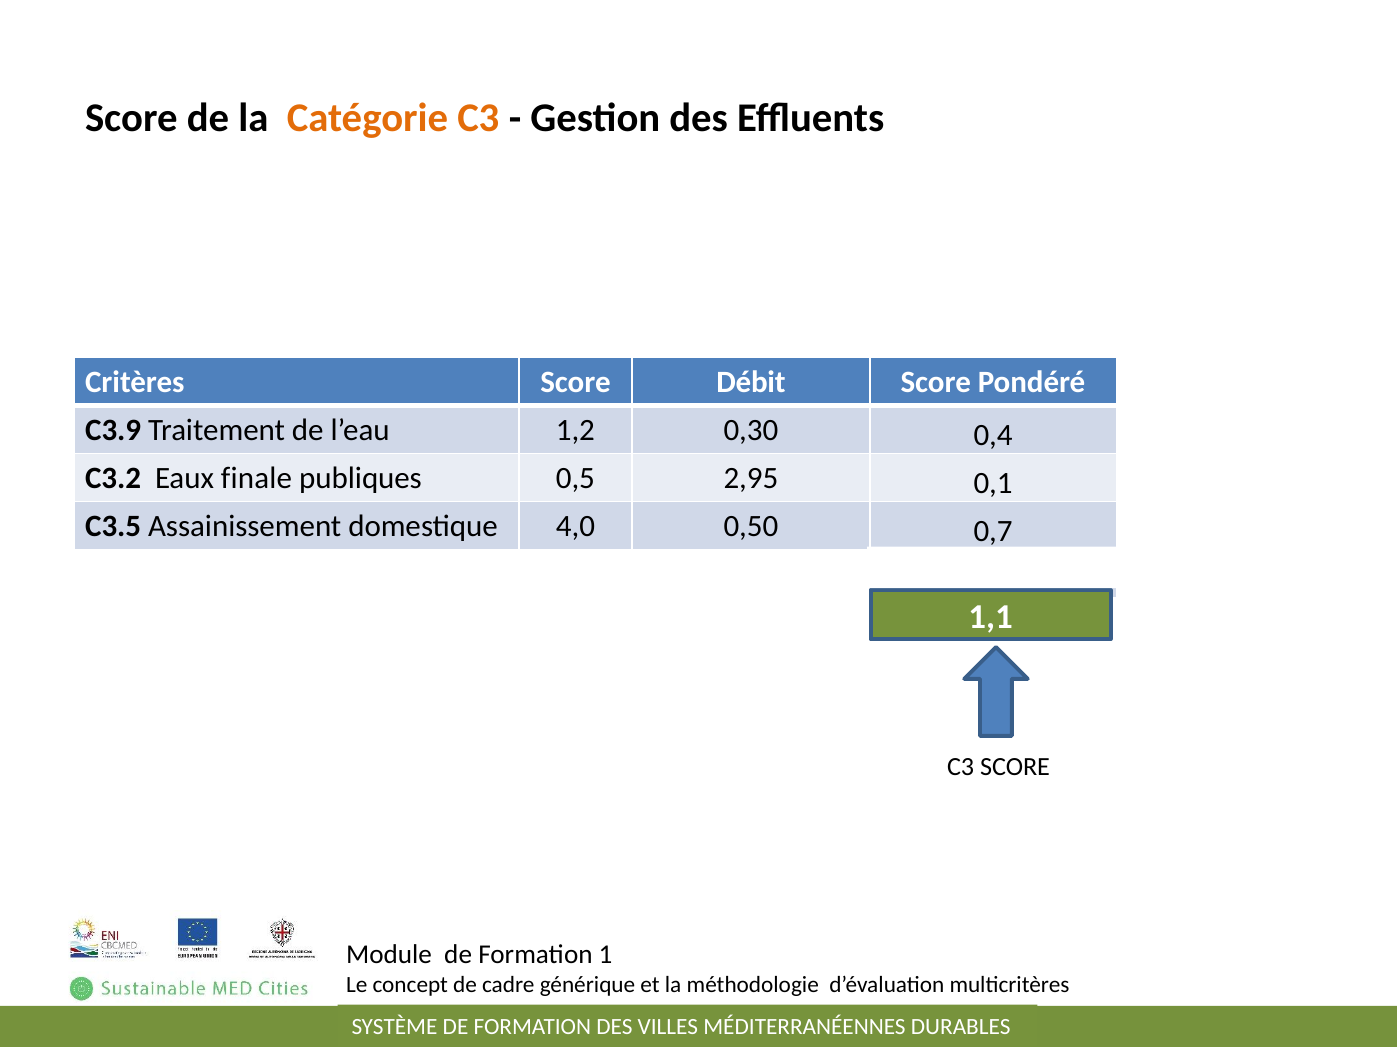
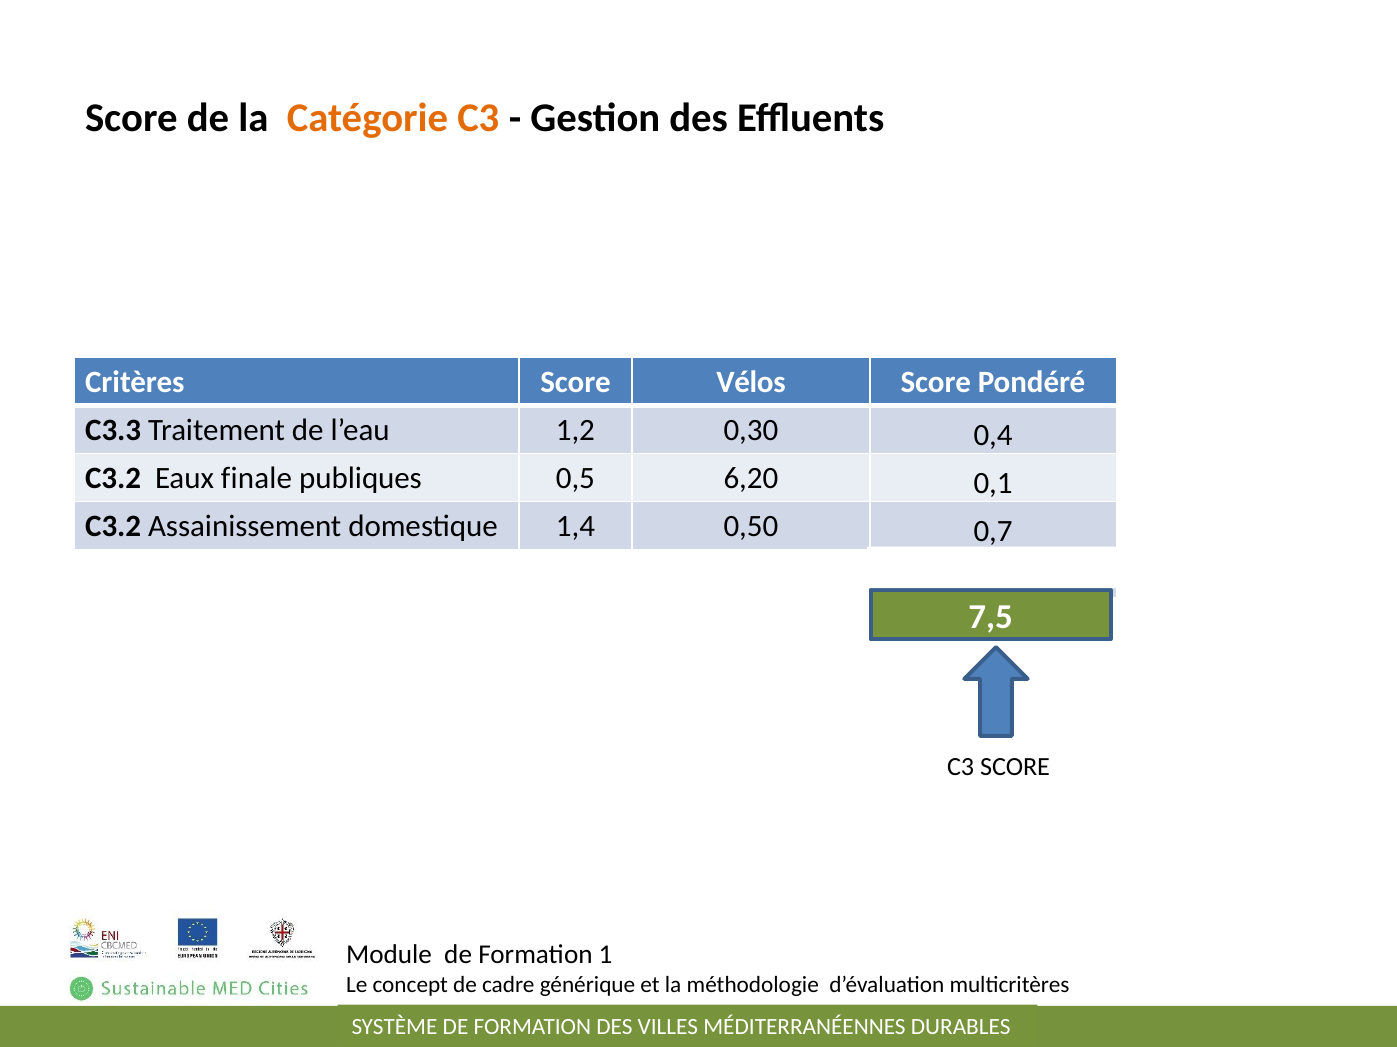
Débit: Débit -> Vélos
C3.9: C3.9 -> C3.3
2,95: 2,95 -> 6,20
C3.5 at (113, 527): C3.5 -> C3.2
4,0: 4,0 -> 1,4
1,1 at (991, 617): 1,1 -> 7,5
